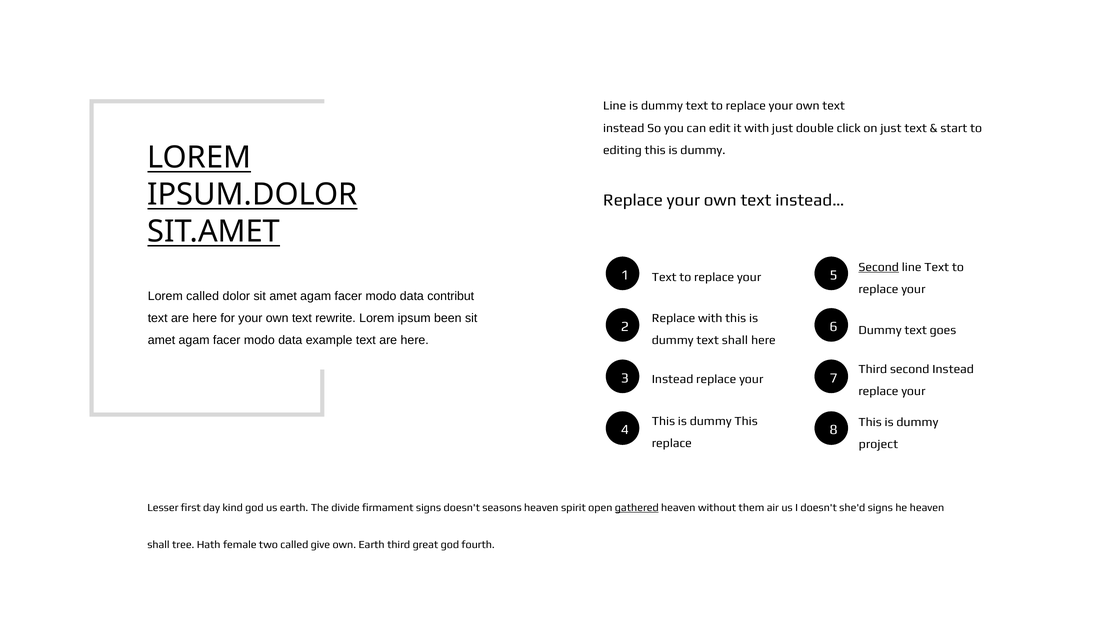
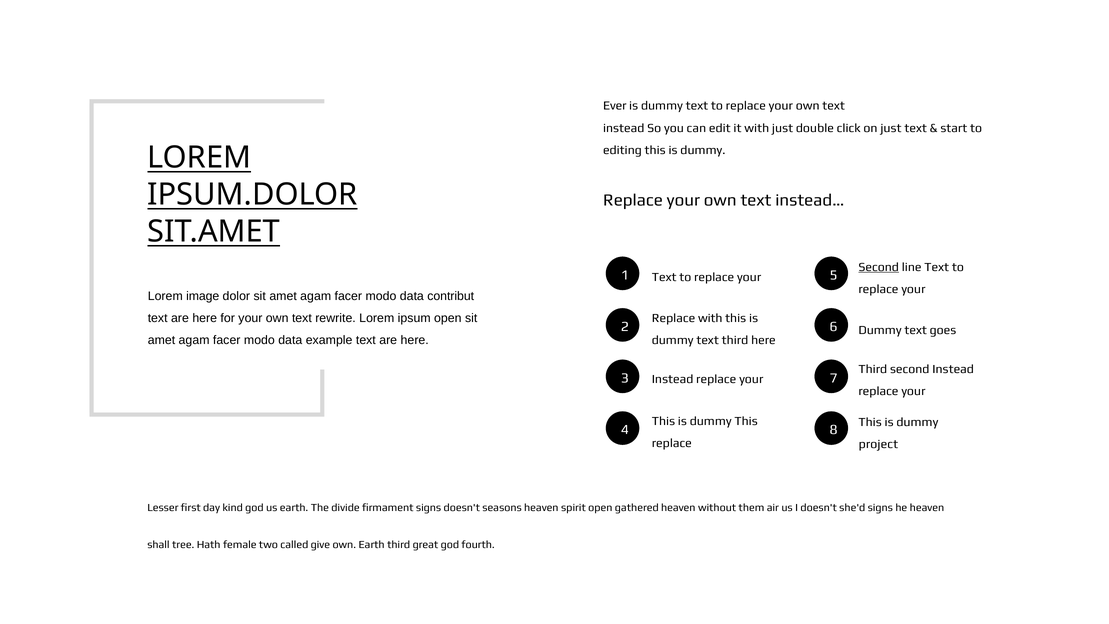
Line at (615, 106): Line -> Ever
Lorem called: called -> image
ipsum been: been -> open
text shall: shall -> third
gathered underline: present -> none
